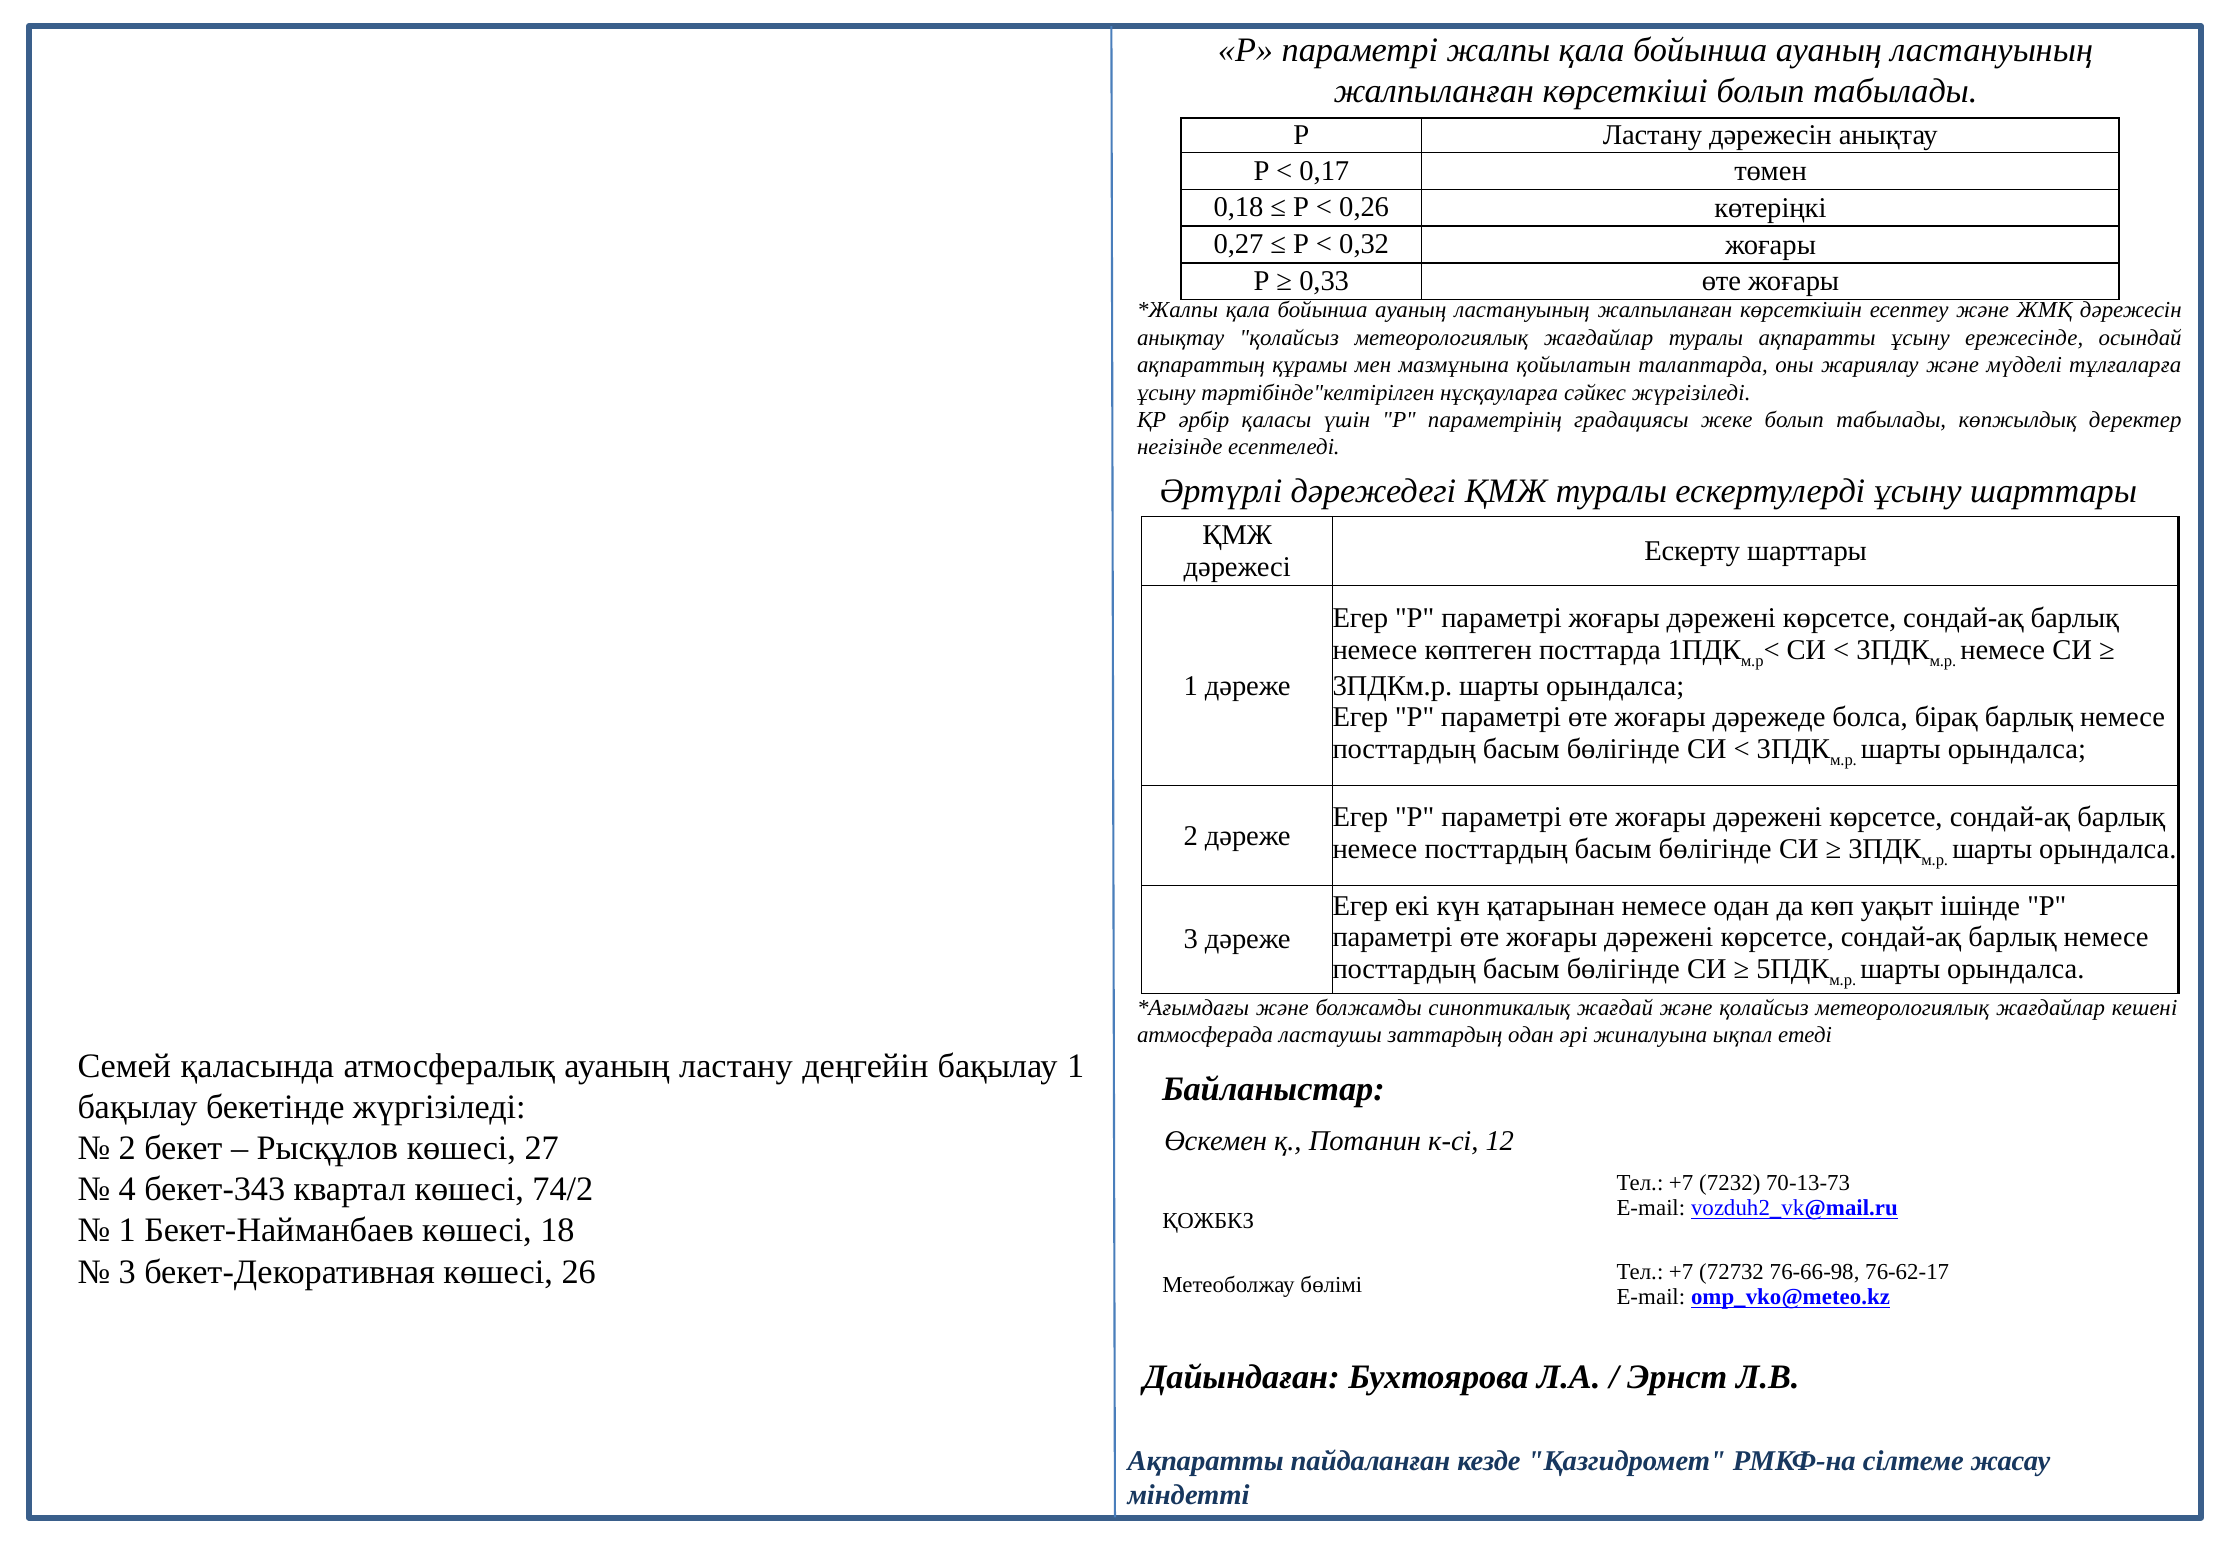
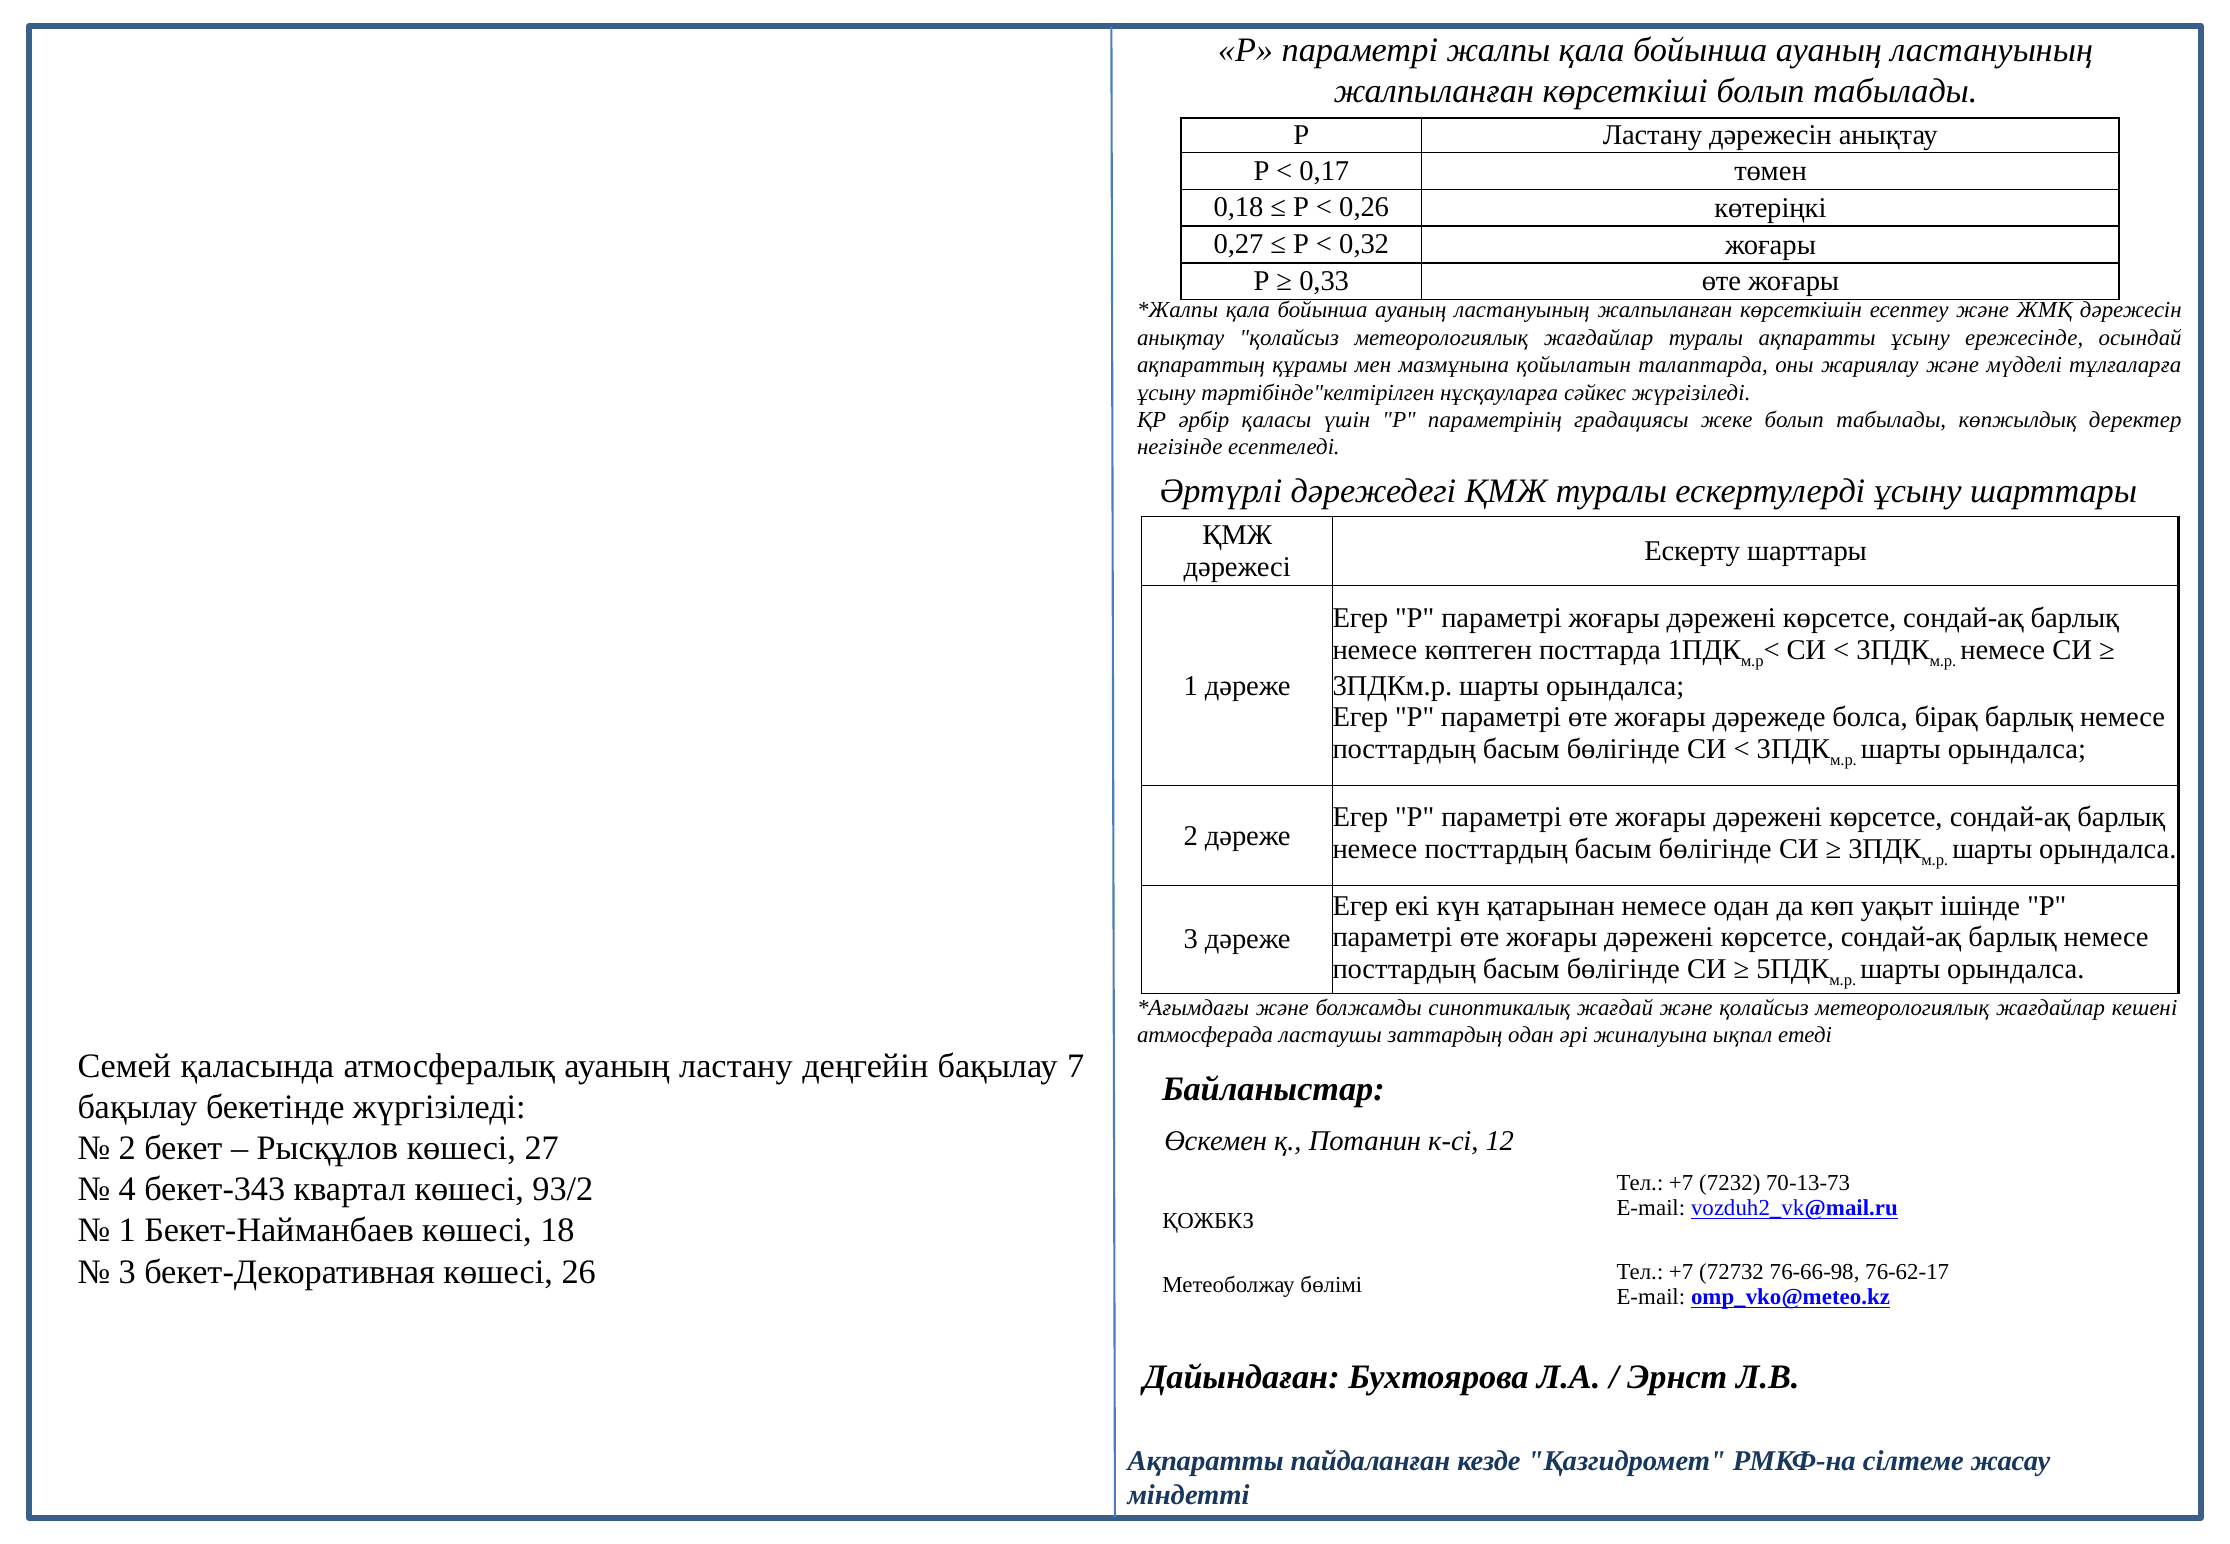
бақылау 1: 1 -> 7
74/2: 74/2 -> 93/2
